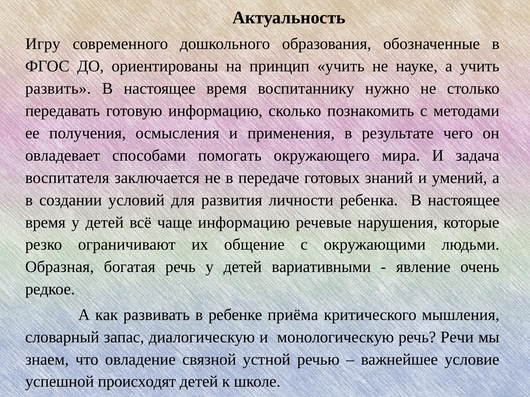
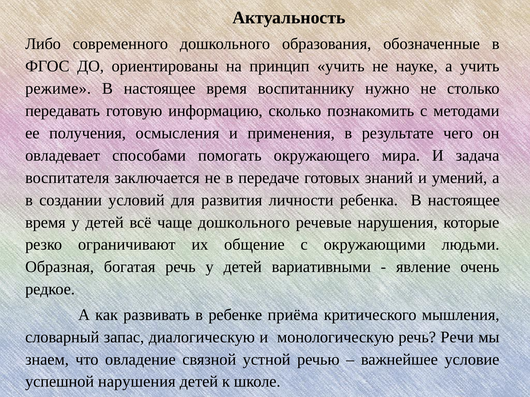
Игру: Игру -> Либо
развить: развить -> режиме
чаще информацию: информацию -> дошкольного
успешной происходят: происходят -> нарушения
